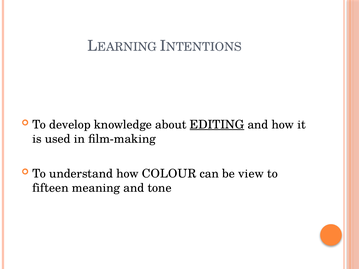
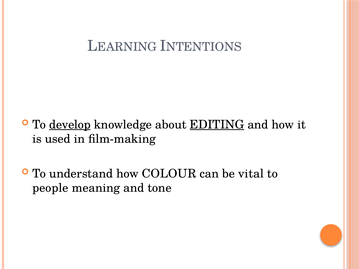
develop underline: none -> present
view: view -> vital
fifteen: fifteen -> people
